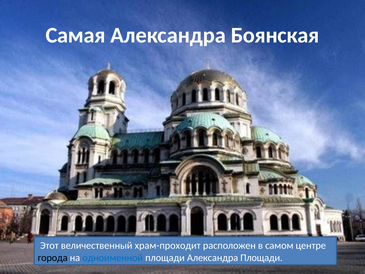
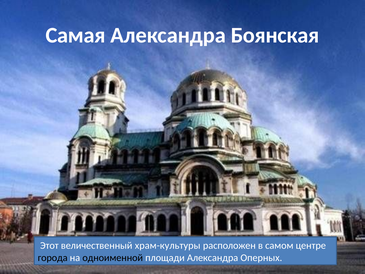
храм-проходит: храм-проходит -> храм-культуры
одноименной colour: blue -> black
Александра Площади: Площади -> Оперных
